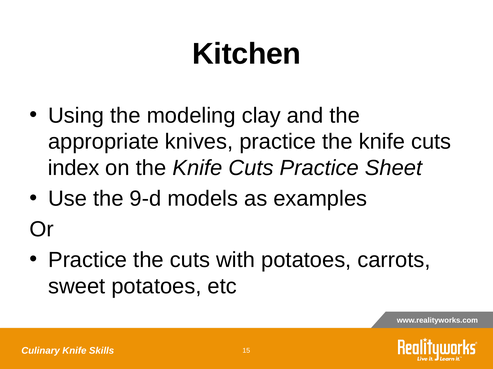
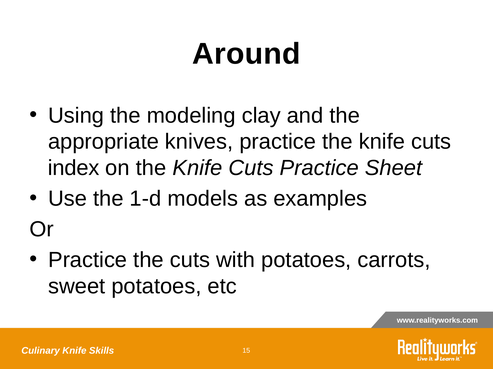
Kitchen: Kitchen -> Around
9-d: 9-d -> 1-d
